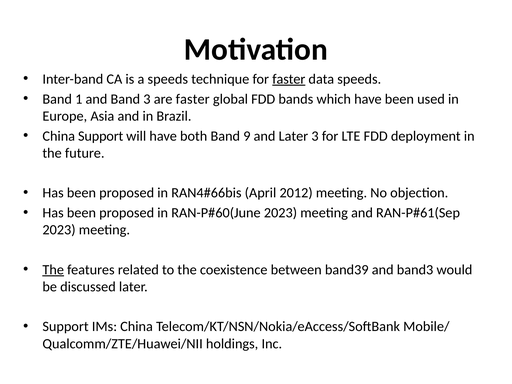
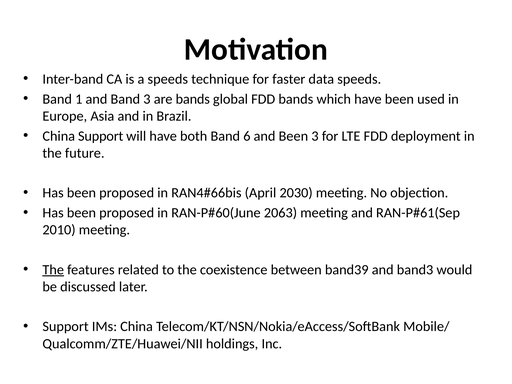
faster at (289, 79) underline: present -> none
are faster: faster -> bands
9: 9 -> 6
and Later: Later -> Been
2012: 2012 -> 2030
2023 at (280, 213): 2023 -> 2063
2023 at (59, 230): 2023 -> 2010
